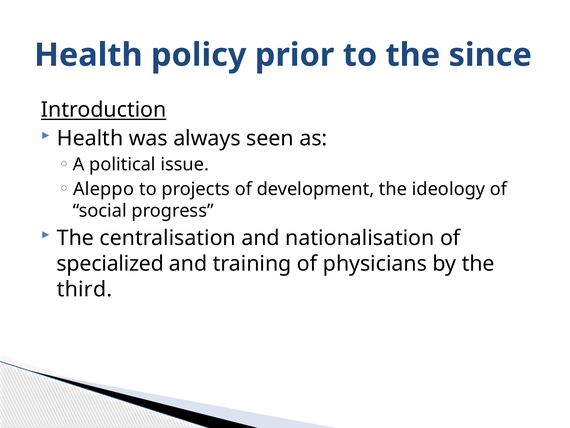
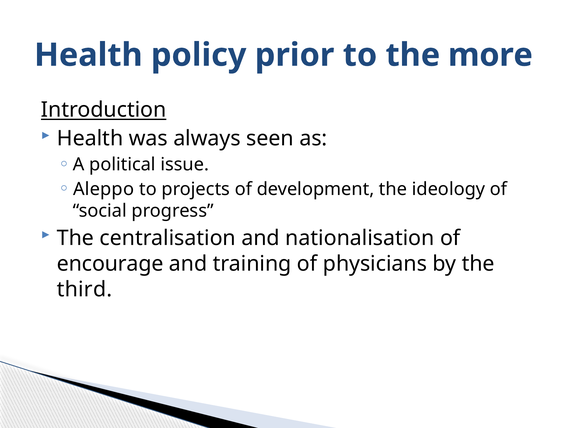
since: since -> more
specialized: specialized -> encourage
